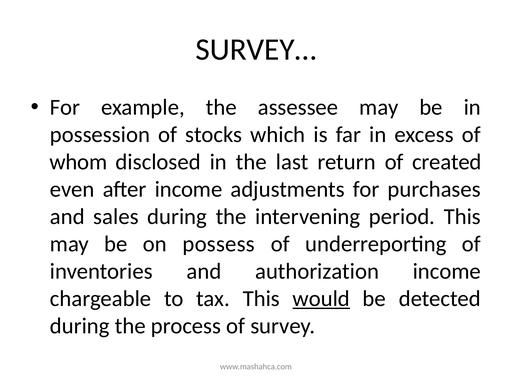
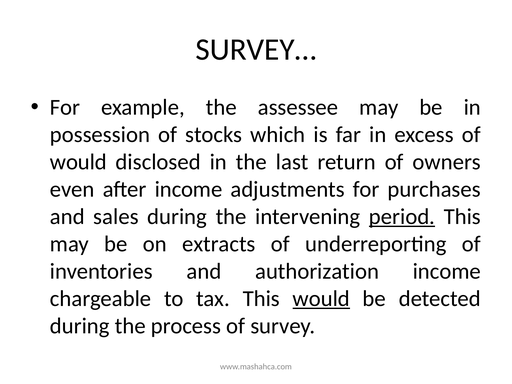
whom at (78, 162): whom -> would
created: created -> owners
period underline: none -> present
possess: possess -> extracts
